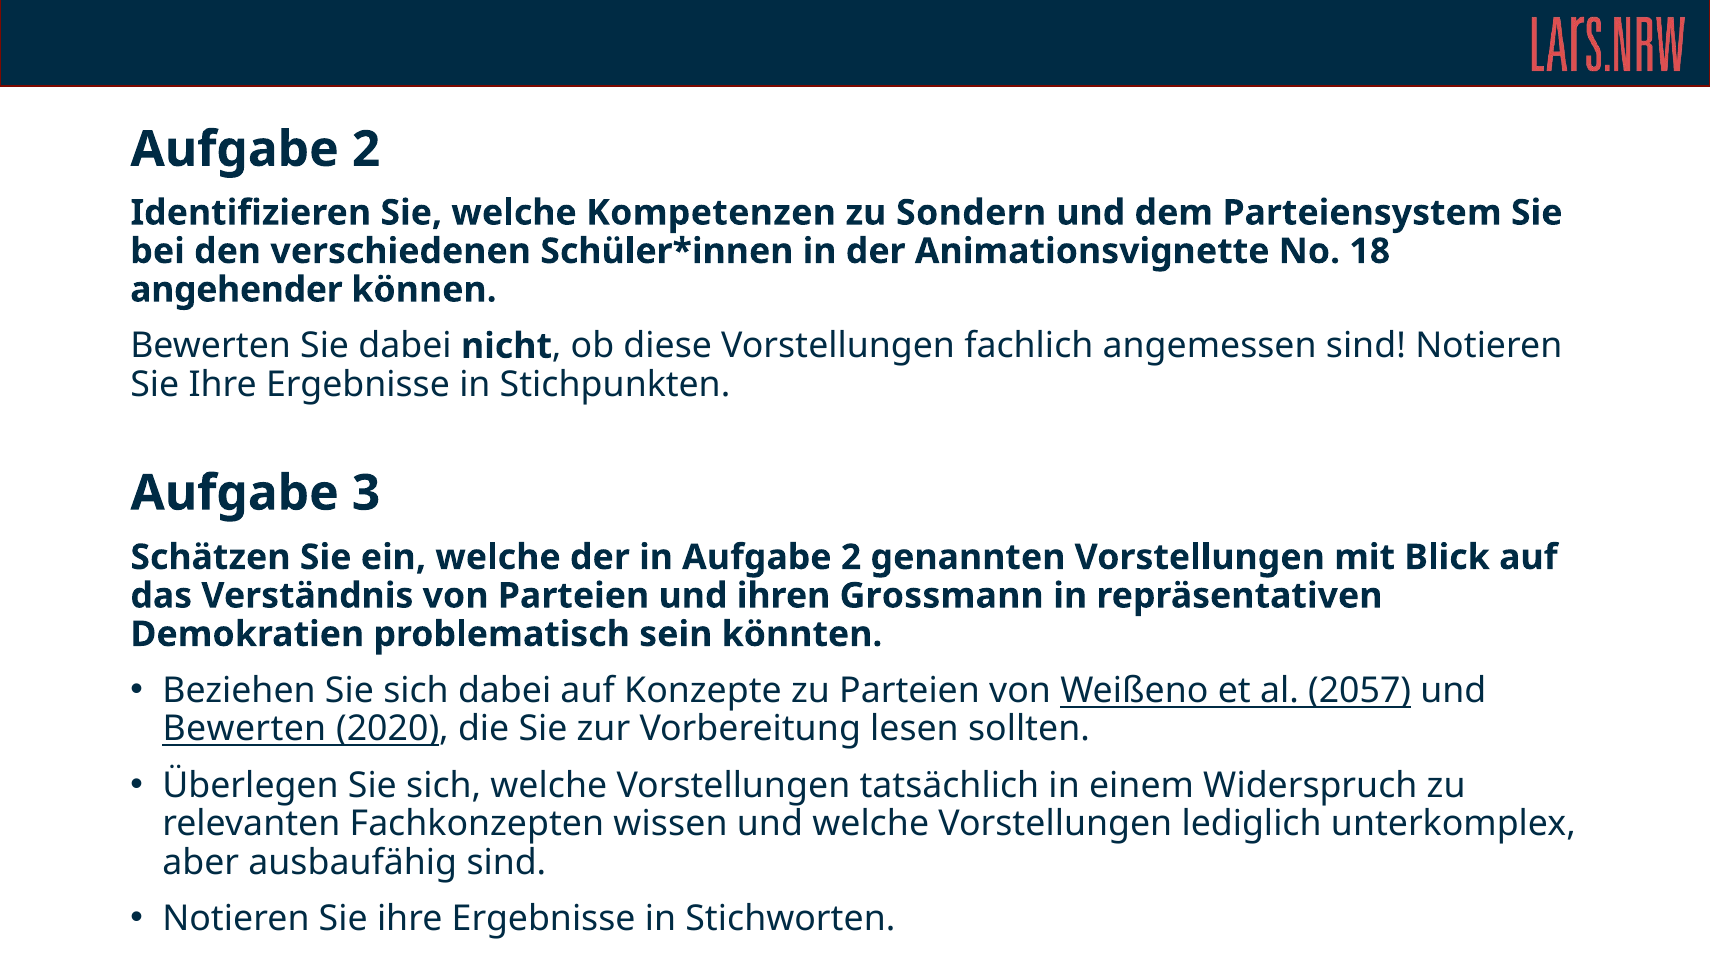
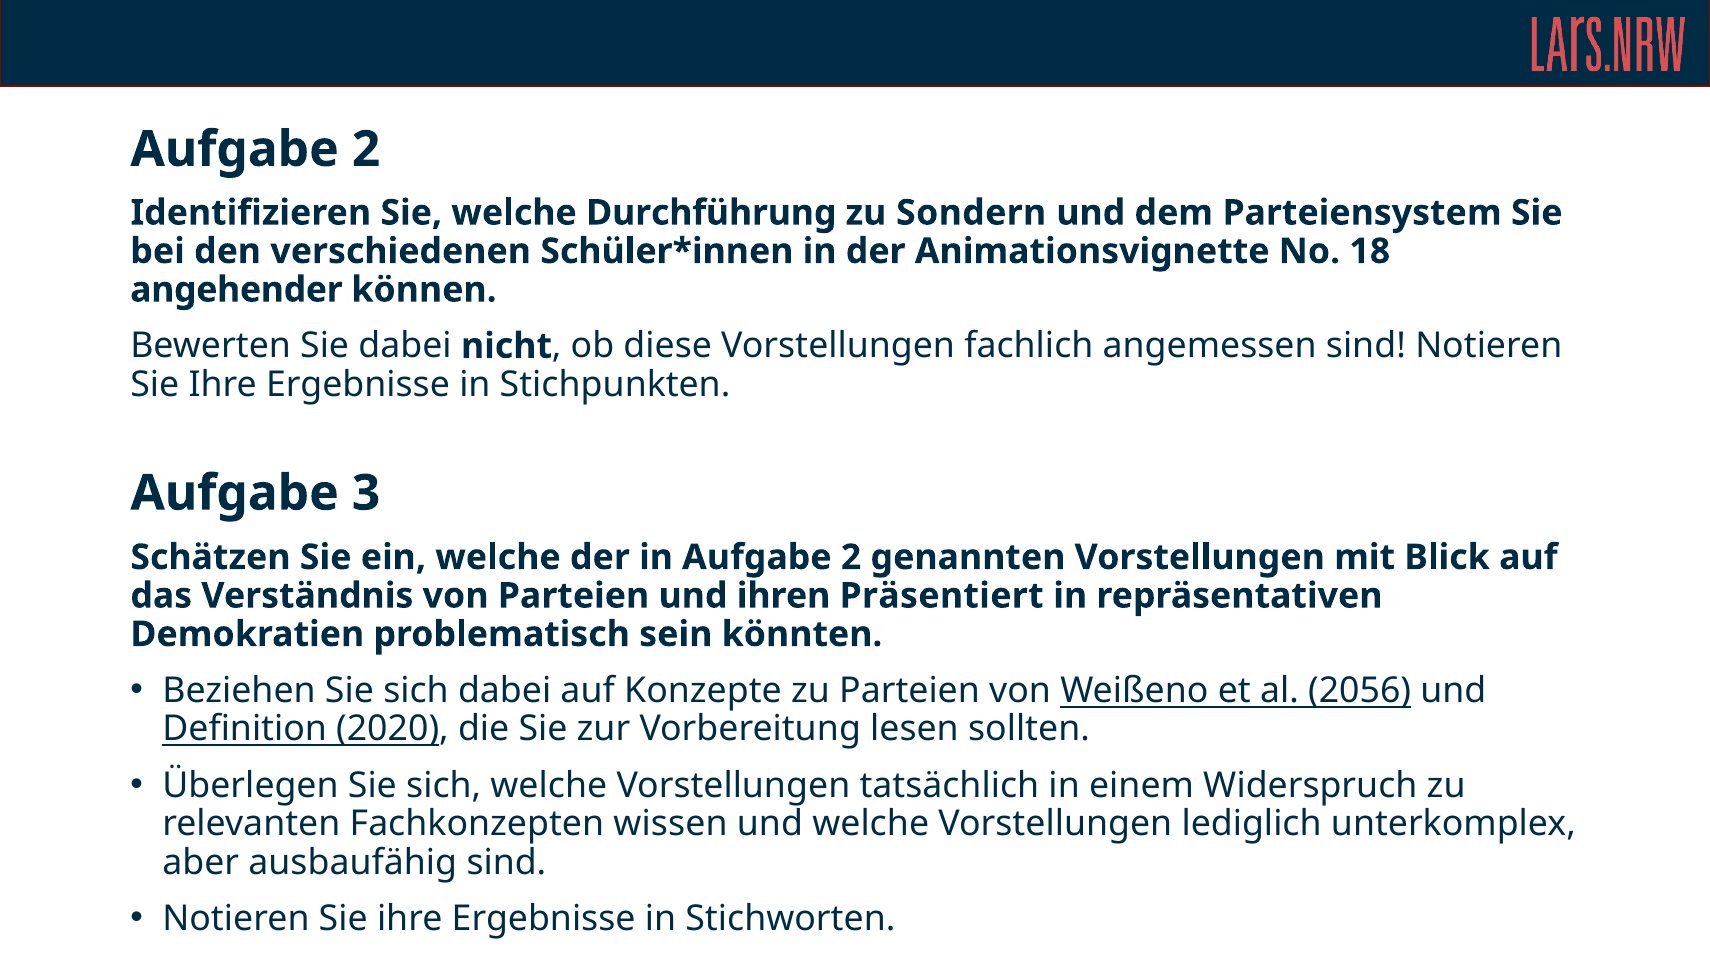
Kompetenzen: Kompetenzen -> Durchführung
Grossmann: Grossmann -> Präsentiert
2057: 2057 -> 2056
Bewerten at (244, 729): Bewerten -> Definition
